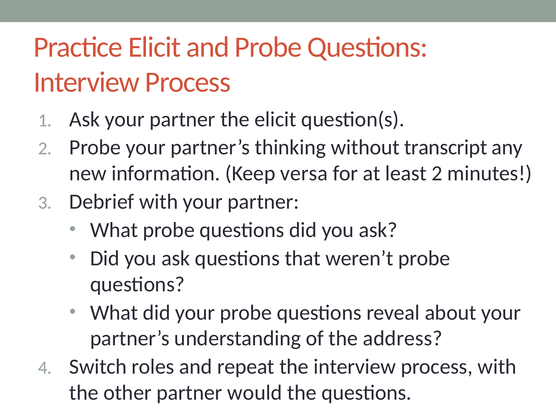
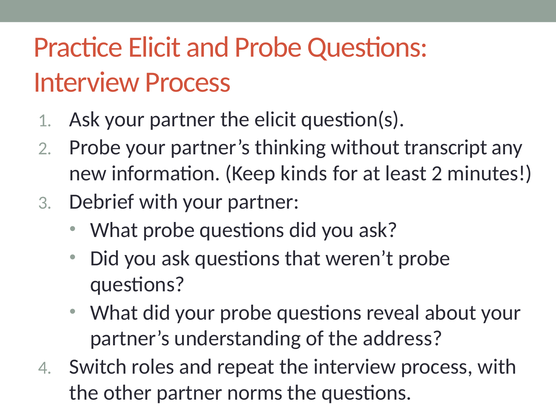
versa: versa -> kinds
would: would -> norms
